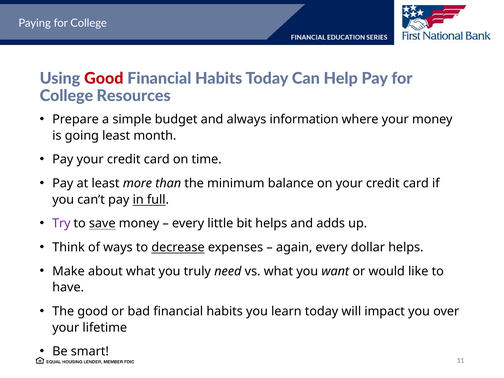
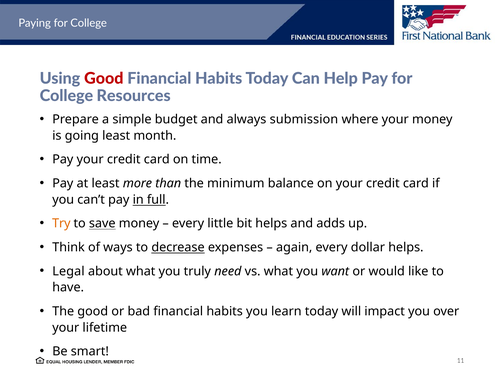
information: information -> submission
Try colour: purple -> orange
Make: Make -> Legal
